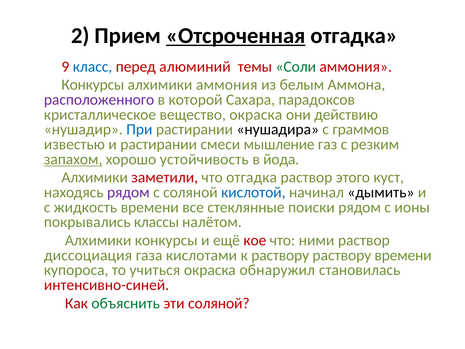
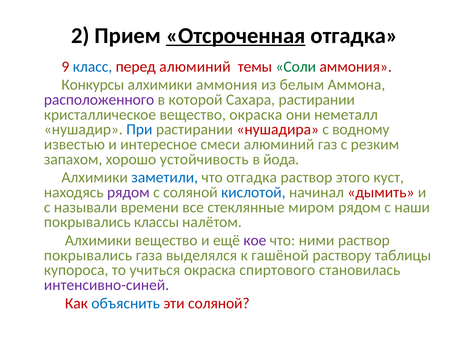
Сахара парадоксов: парадоксов -> растирании
действию: действию -> неметалл
нушадира colour: black -> red
граммов: граммов -> водному
и растирании: растирании -> интересное
смеси мышление: мышление -> алюминий
запахом underline: present -> none
заметили colour: red -> blue
дымить colour: black -> red
жидкость: жидкость -> называли
поиски: поиски -> миром
ионы: ионы -> наши
Алхимики конкурсы: конкурсы -> вещество
кое colour: red -> purple
диссоциация at (88, 255): диссоциация -> покрывались
кислотами: кислотами -> выделялся
к раствору: раствору -> гашёной
раствору времени: времени -> таблицы
обнаружил: обнаружил -> спиртового
интенсивно-синей colour: red -> purple
объяснить colour: green -> blue
